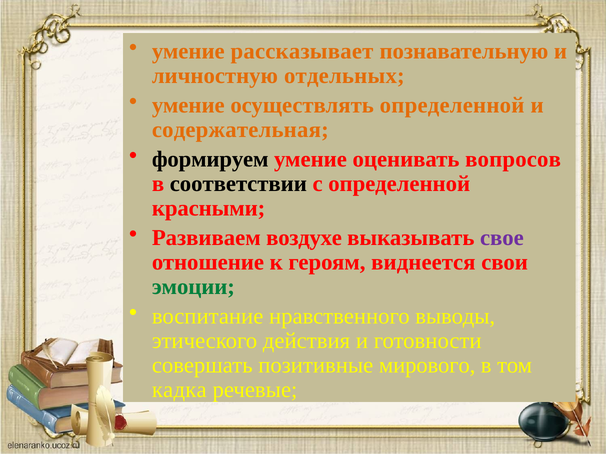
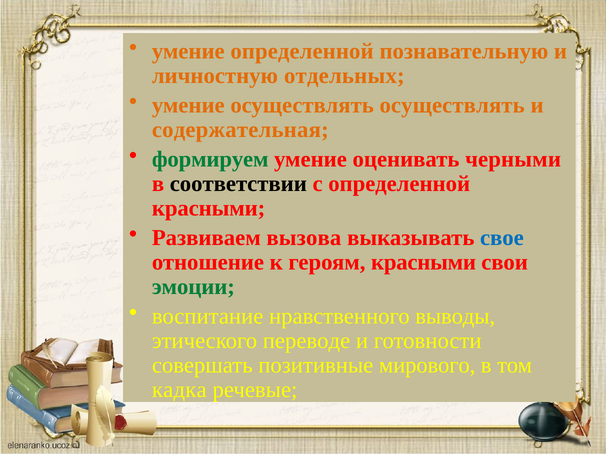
умение рассказывает: рассказывает -> определенной
осуществлять определенной: определенной -> осуществлять
формируем colour: black -> green
вопросов: вопросов -> черными
воздухе: воздухе -> вызова
свое colour: purple -> blue
героям виднеется: виднеется -> красными
действия: действия -> переводе
